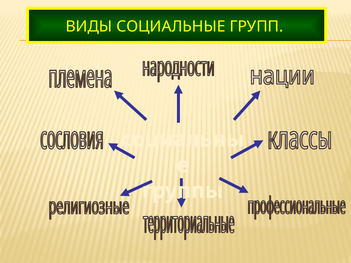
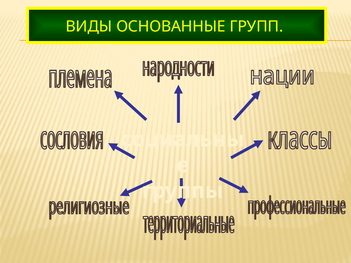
СОЦИАЛЬНЫЕ: СОЦИАЛЬНЫЕ -> ОСНОВАННЫЕ
